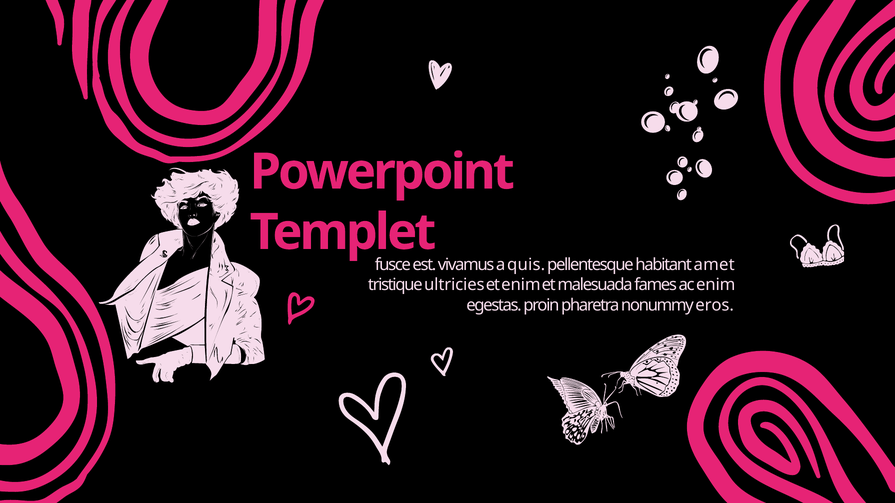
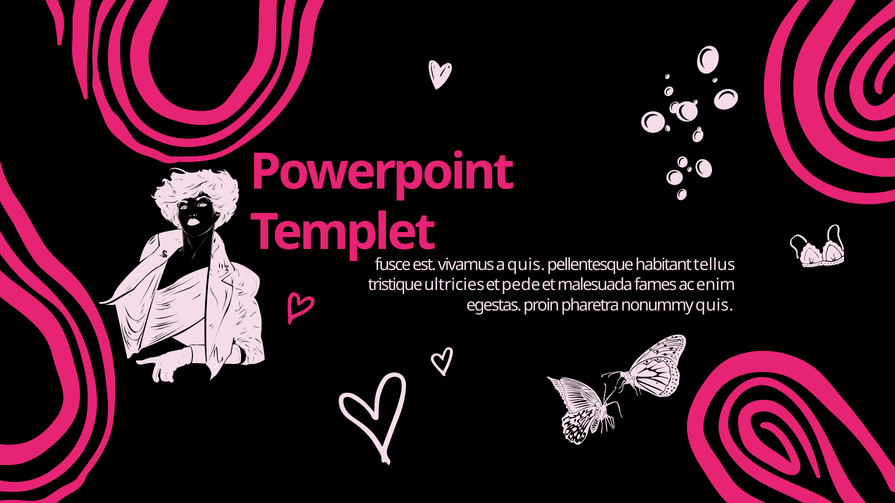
amet: amet -> tellus
et enim: enim -> pede
nonummy eros: eros -> quis
